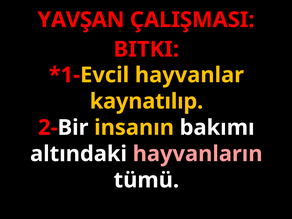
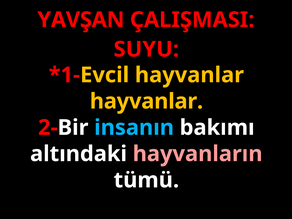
BITKI: BITKI -> SUYU
kaynatılıp at (146, 101): kaynatılıp -> hayvanlar
insanın colour: yellow -> light blue
